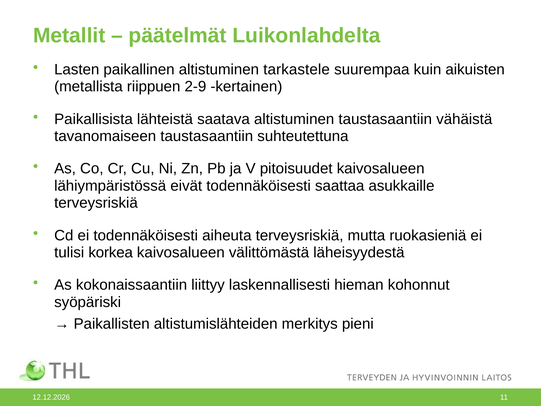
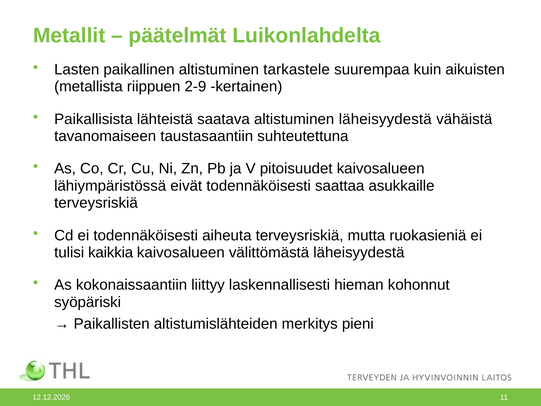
altistuminen taustasaantiin: taustasaantiin -> läheisyydestä
korkea: korkea -> kaikkia
